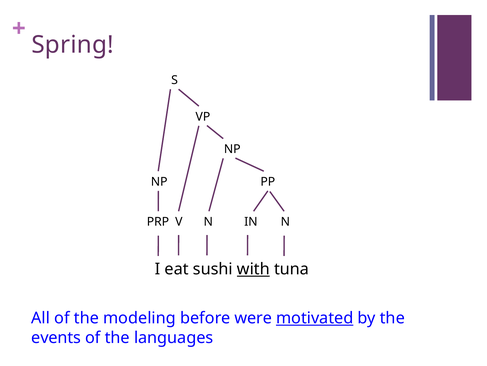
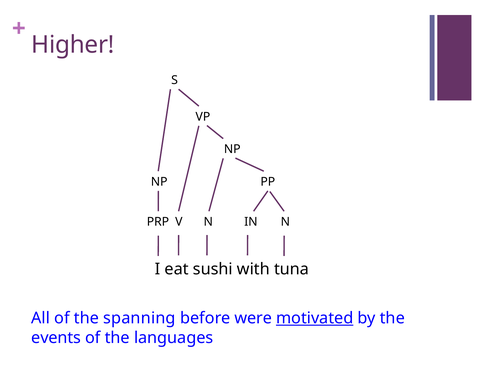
Spring: Spring -> Higher
with underline: present -> none
modeling: modeling -> spanning
